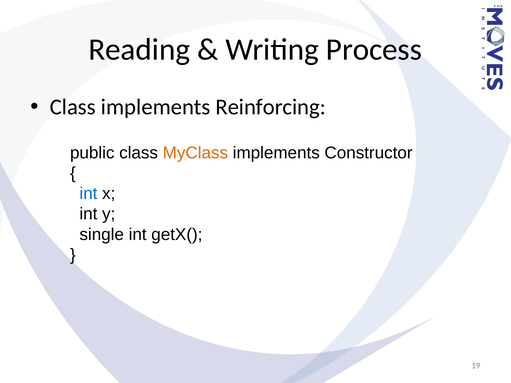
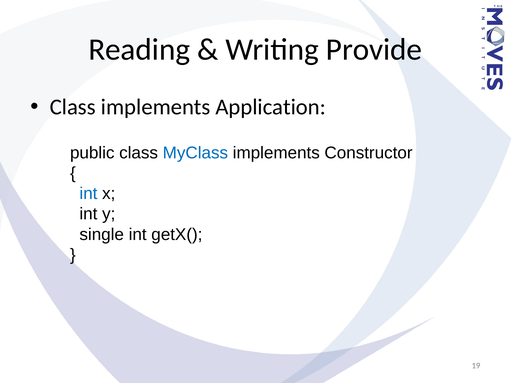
Process: Process -> Provide
Reinforcing: Reinforcing -> Application
MyClass colour: orange -> blue
